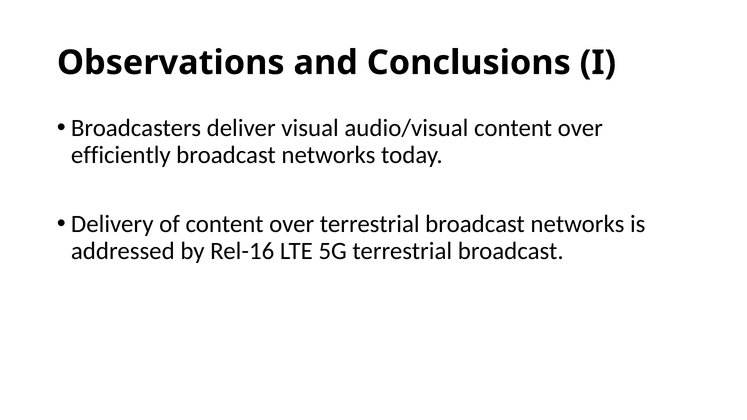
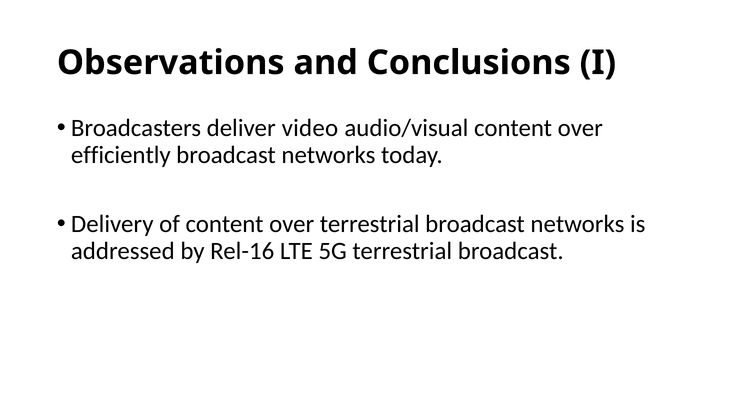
visual: visual -> video
